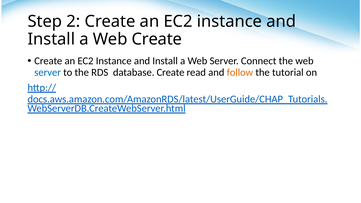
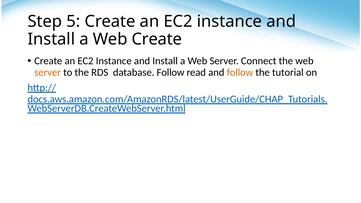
2: 2 -> 5
server at (48, 72) colour: blue -> orange
database Create: Create -> Follow
